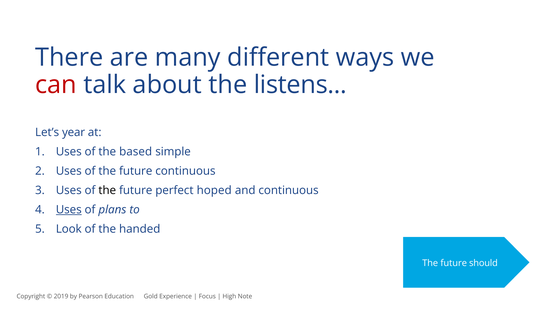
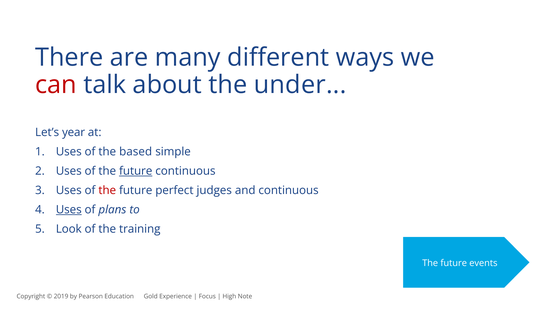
listens: listens -> under
future at (136, 171) underline: none -> present
the at (107, 190) colour: black -> red
hoped: hoped -> judges
handed: handed -> training
should: should -> events
